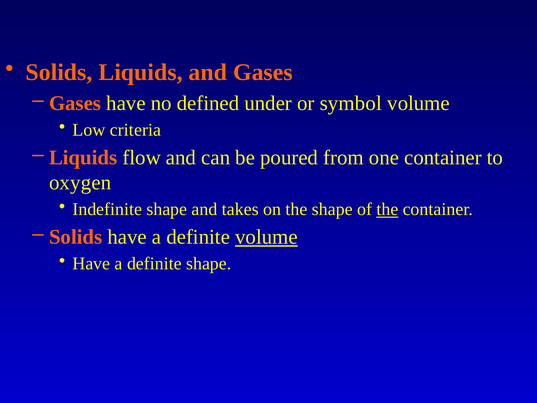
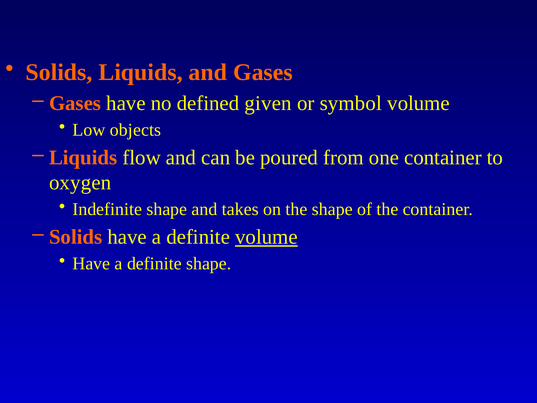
under: under -> given
criteria: criteria -> objects
the at (387, 209) underline: present -> none
